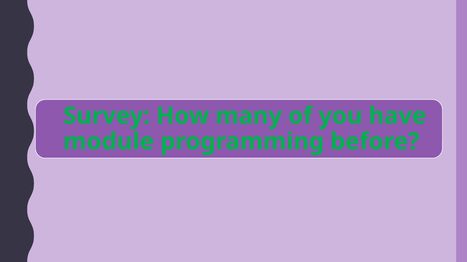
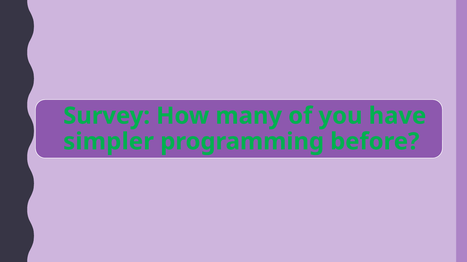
module: module -> simpler
